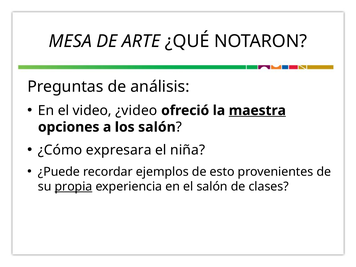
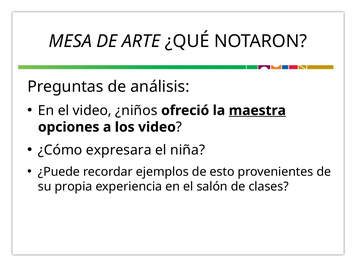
¿video: ¿video -> ¿niños
los salón: salón -> video
propia underline: present -> none
